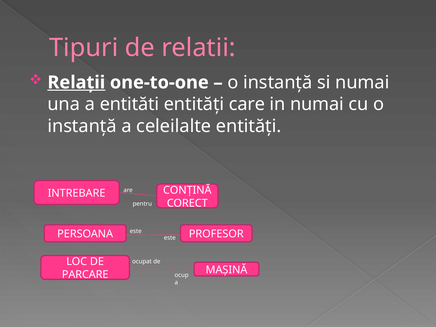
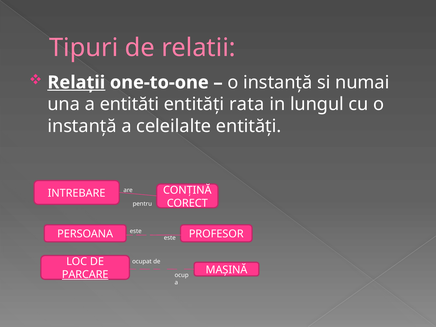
care: care -> rata
in numai: numai -> lungul
PARCARE underline: none -> present
